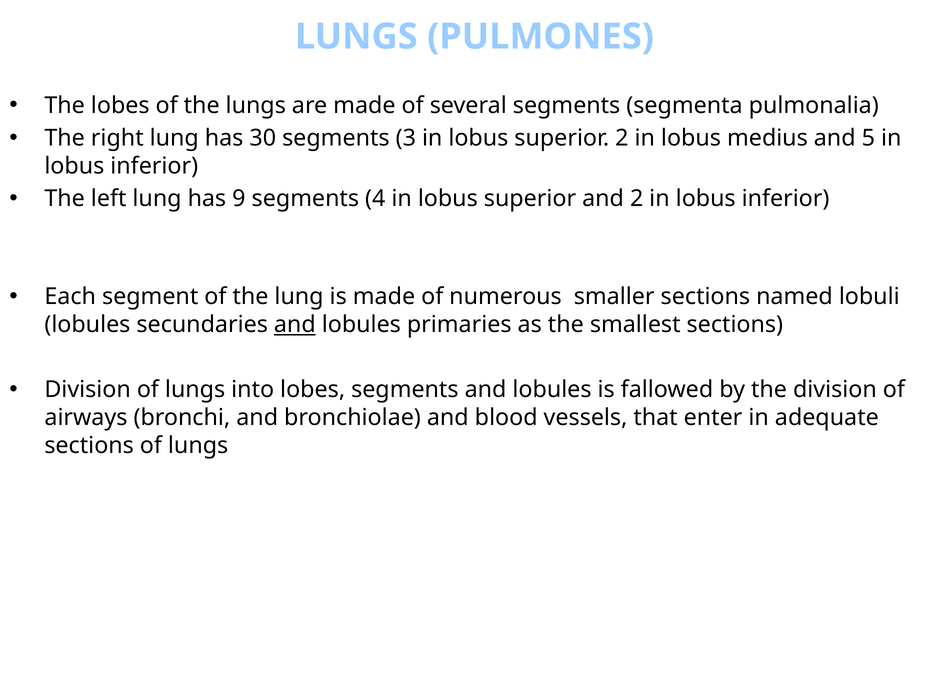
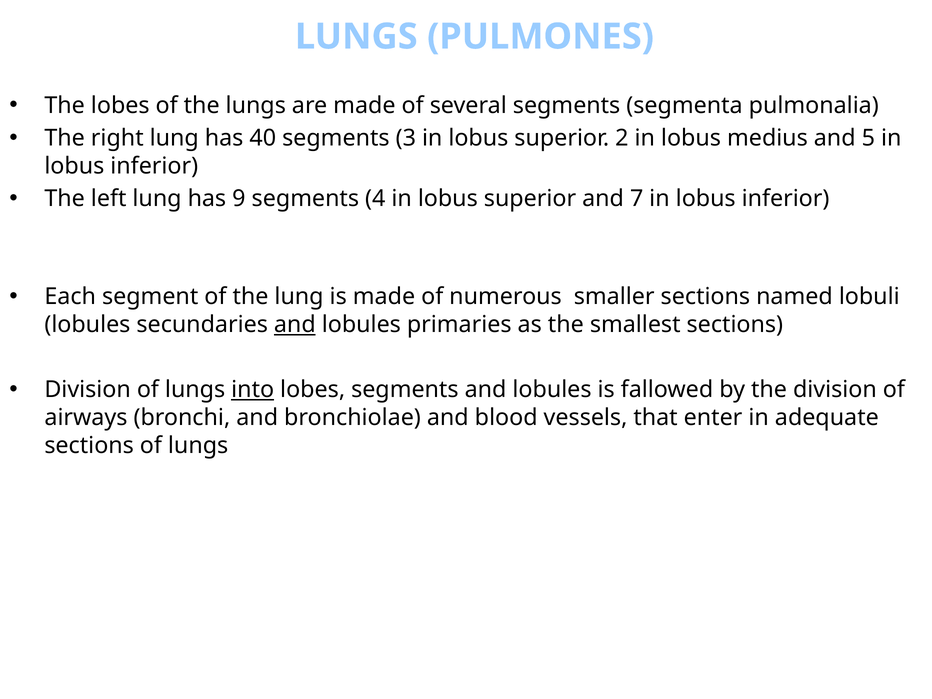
30: 30 -> 40
and 2: 2 -> 7
into underline: none -> present
